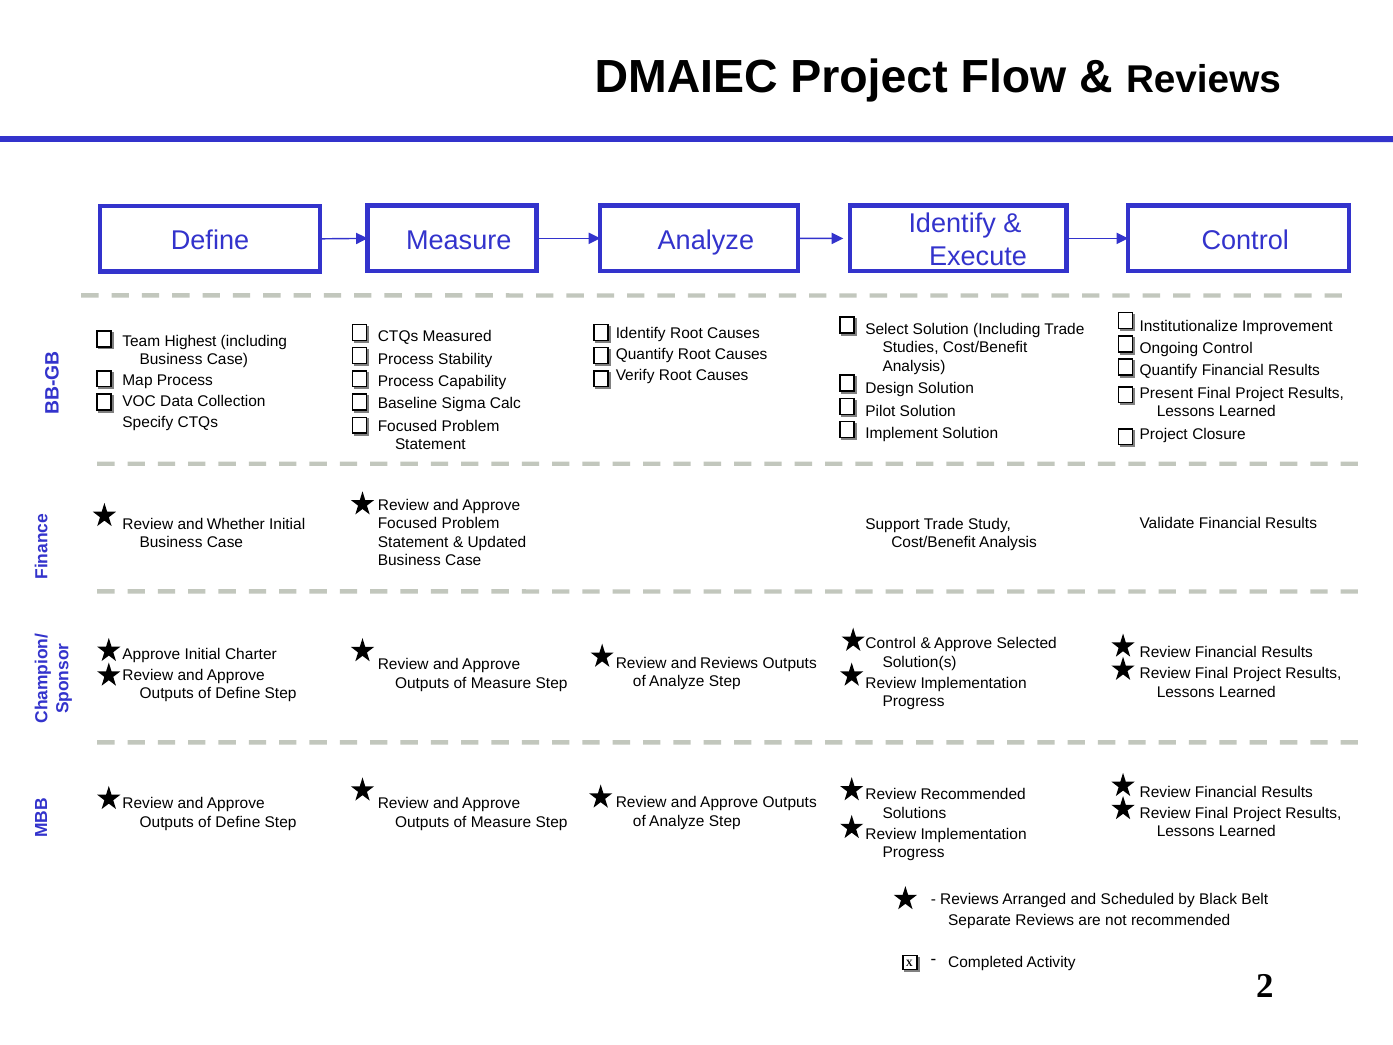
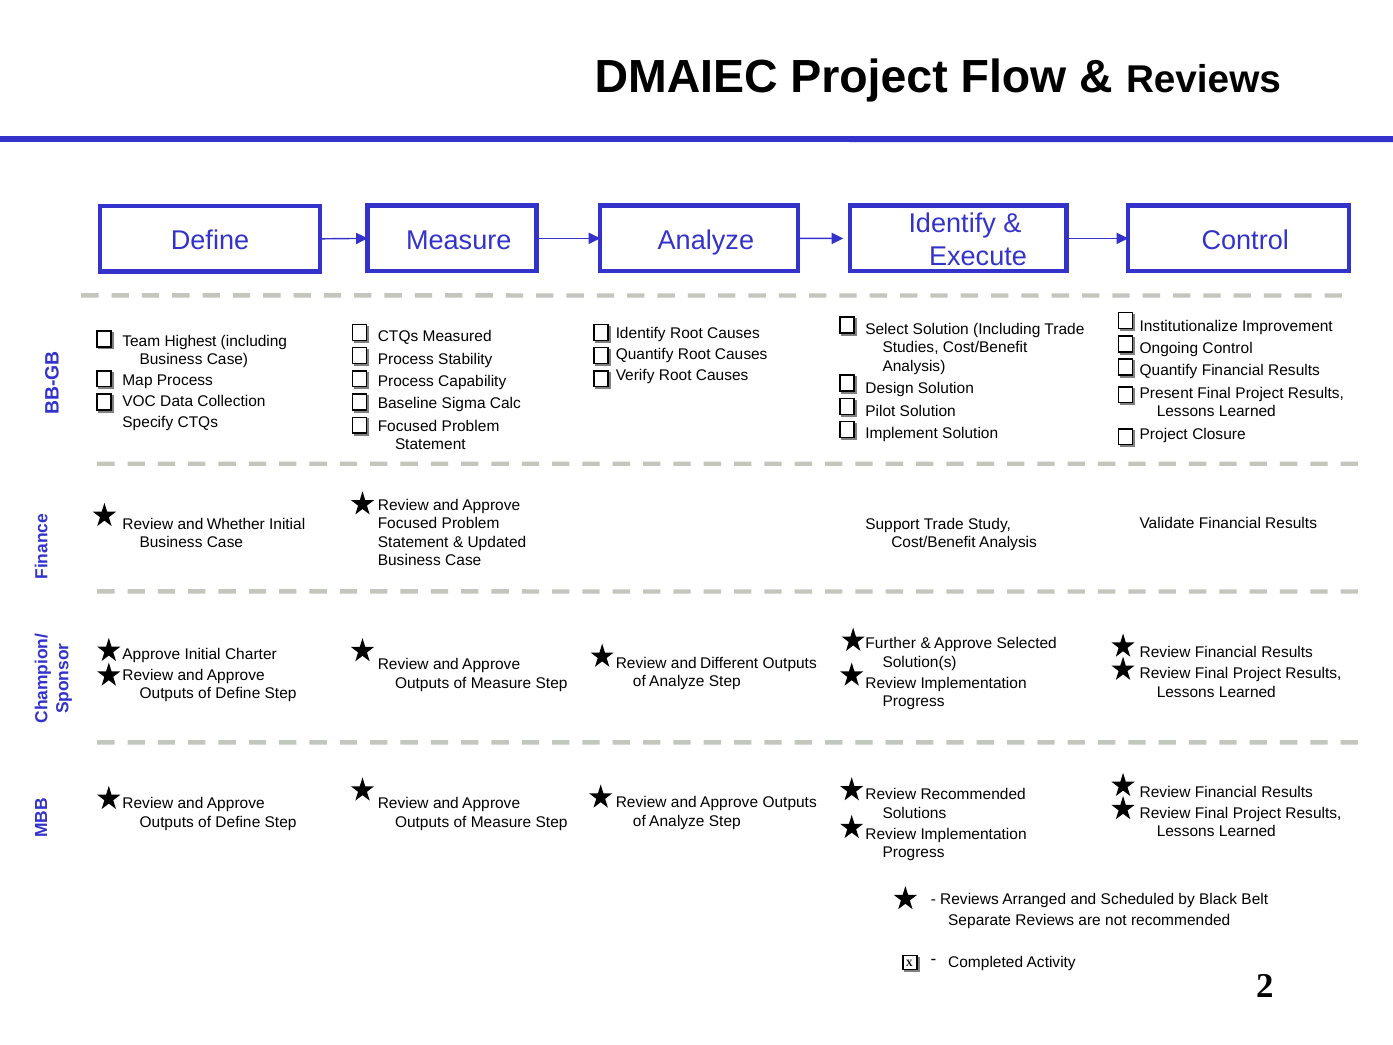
Control at (891, 643): Control -> Further
and Reviews: Reviews -> Different
